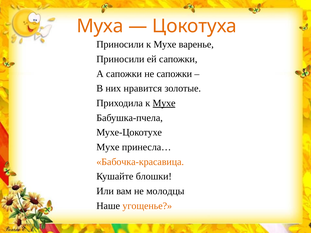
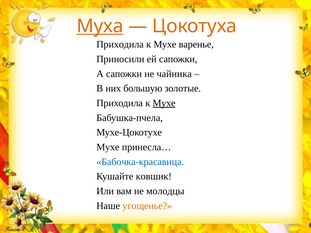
Муха underline: none -> present
Приносили at (120, 44): Приносили -> Приходила
не сапожки: сапожки -> чайника
нравится: нравится -> большую
Бабочка-красавица colour: orange -> blue
блошки: блошки -> ковшик
